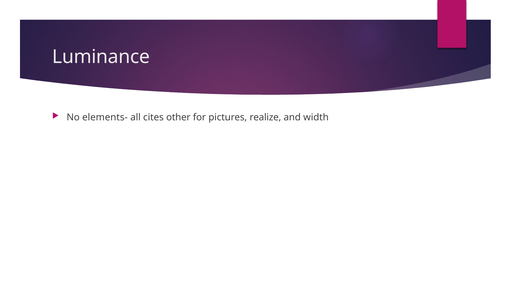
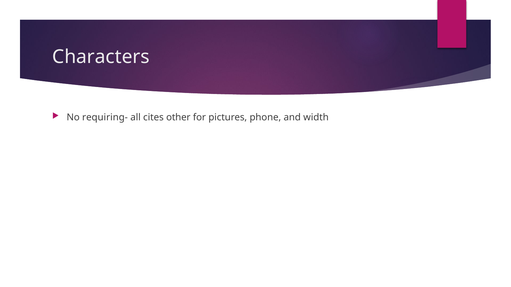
Luminance: Luminance -> Characters
elements-: elements- -> requiring-
realize: realize -> phone
